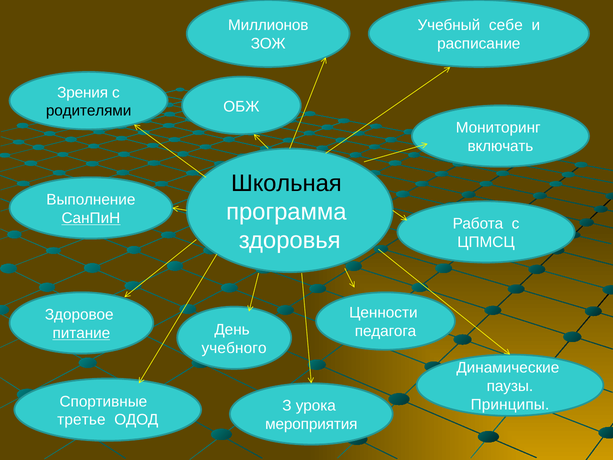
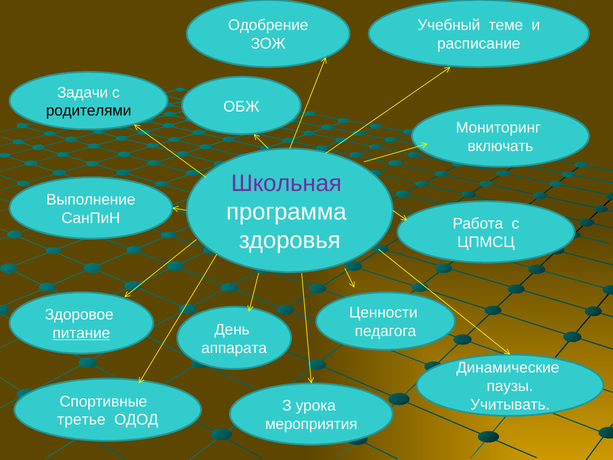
Миллионов: Миллионов -> Одобрение
себе: себе -> теме
Зрения: Зрения -> Задачи
Школьная colour: black -> purple
СанПиН underline: present -> none
учебного: учебного -> аппарата
Принципы: Принципы -> Учитывать
